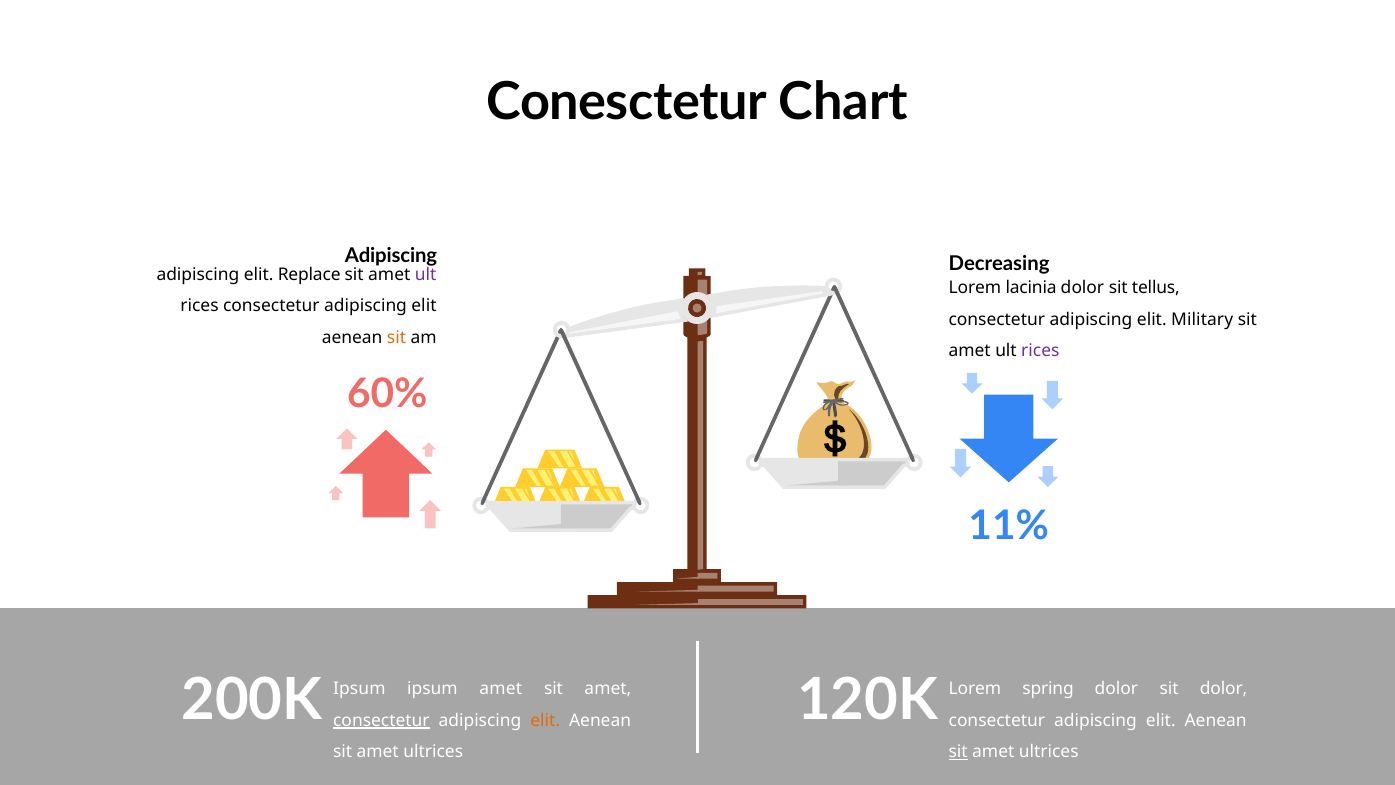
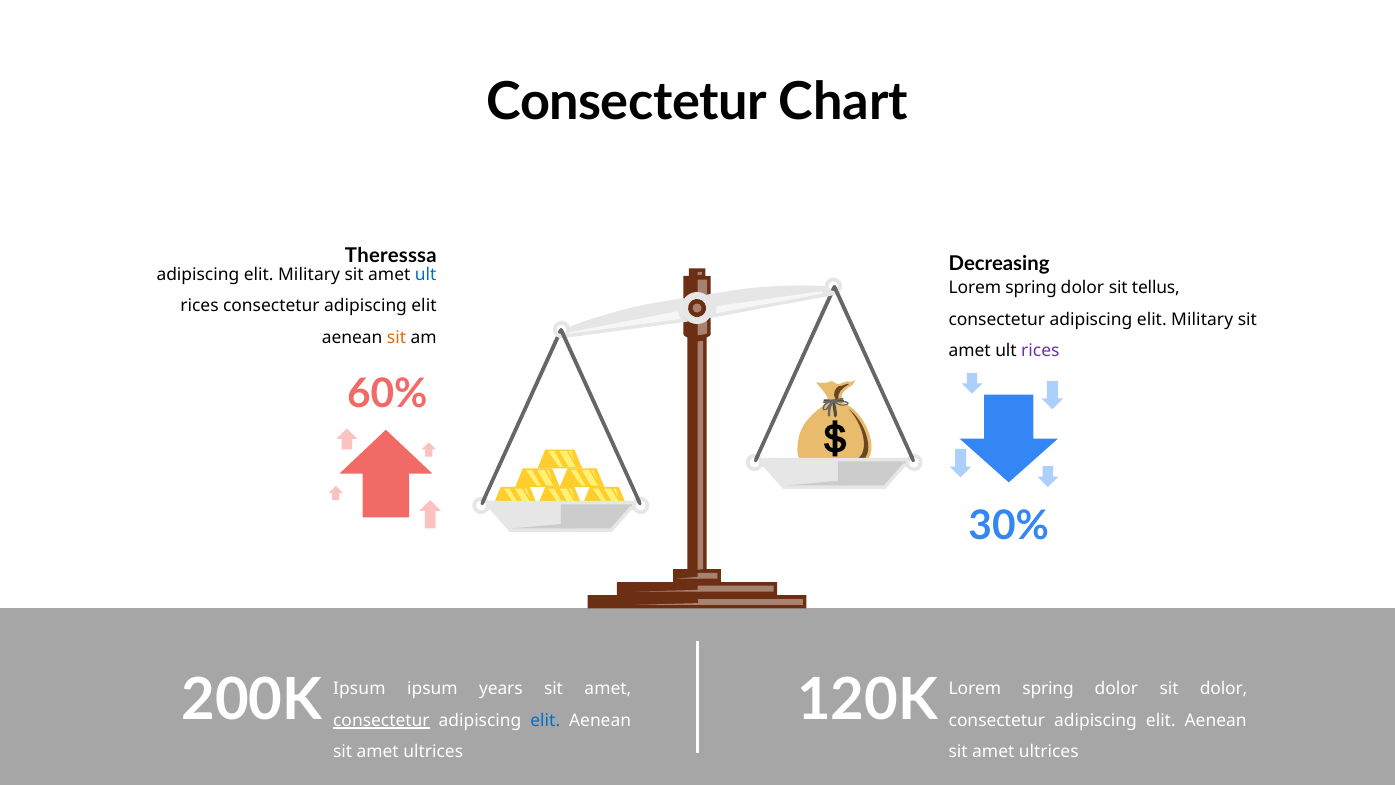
Conesctetur at (626, 102): Conesctetur -> Consectetur
Adipiscing at (391, 255): Adipiscing -> Theresssa
Replace at (309, 275): Replace -> Military
ult at (426, 275) colour: purple -> blue
lacinia at (1031, 288): lacinia -> spring
11%: 11% -> 30%
ipsum amet: amet -> years
elit at (545, 720) colour: orange -> blue
sit at (958, 752) underline: present -> none
